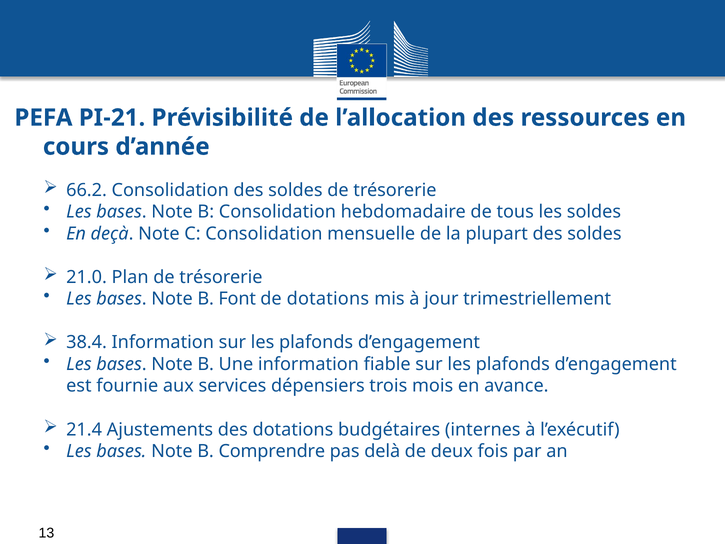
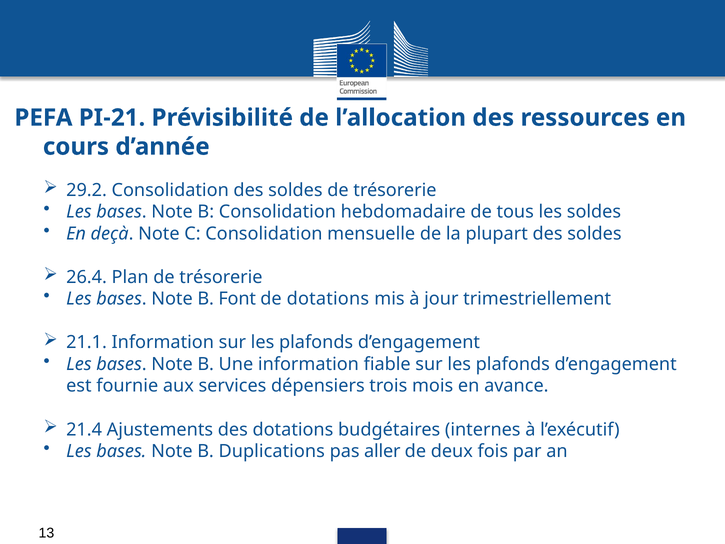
66.2: 66.2 -> 29.2
21.0: 21.0 -> 26.4
38.4: 38.4 -> 21.1
Comprendre: Comprendre -> Duplications
delà: delà -> aller
